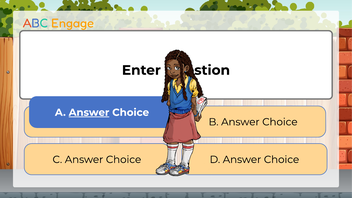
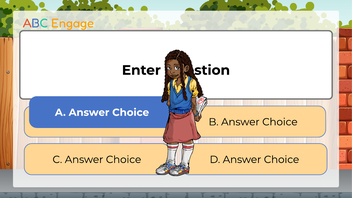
Answer at (89, 112) underline: present -> none
